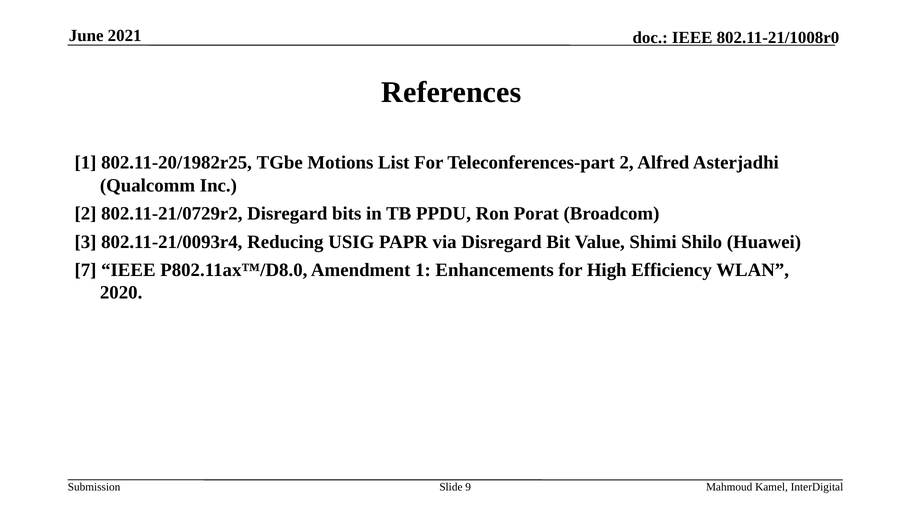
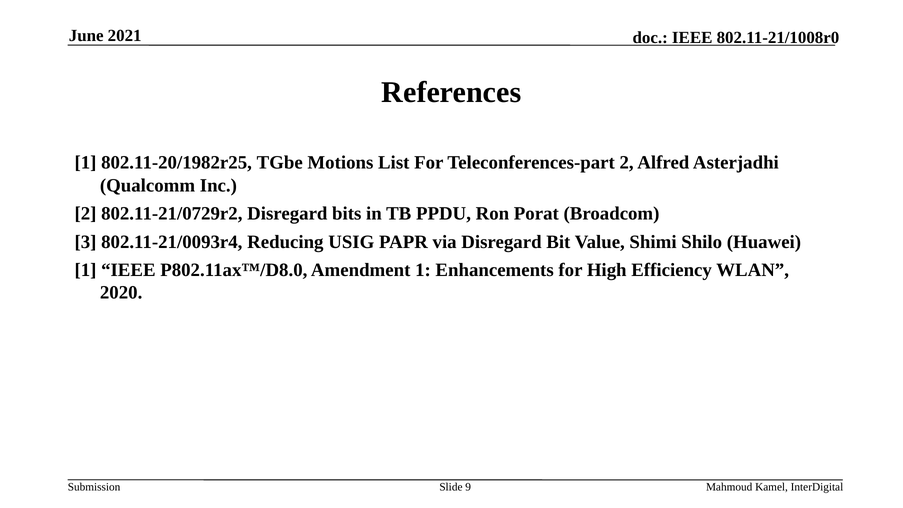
7 at (86, 270): 7 -> 1
